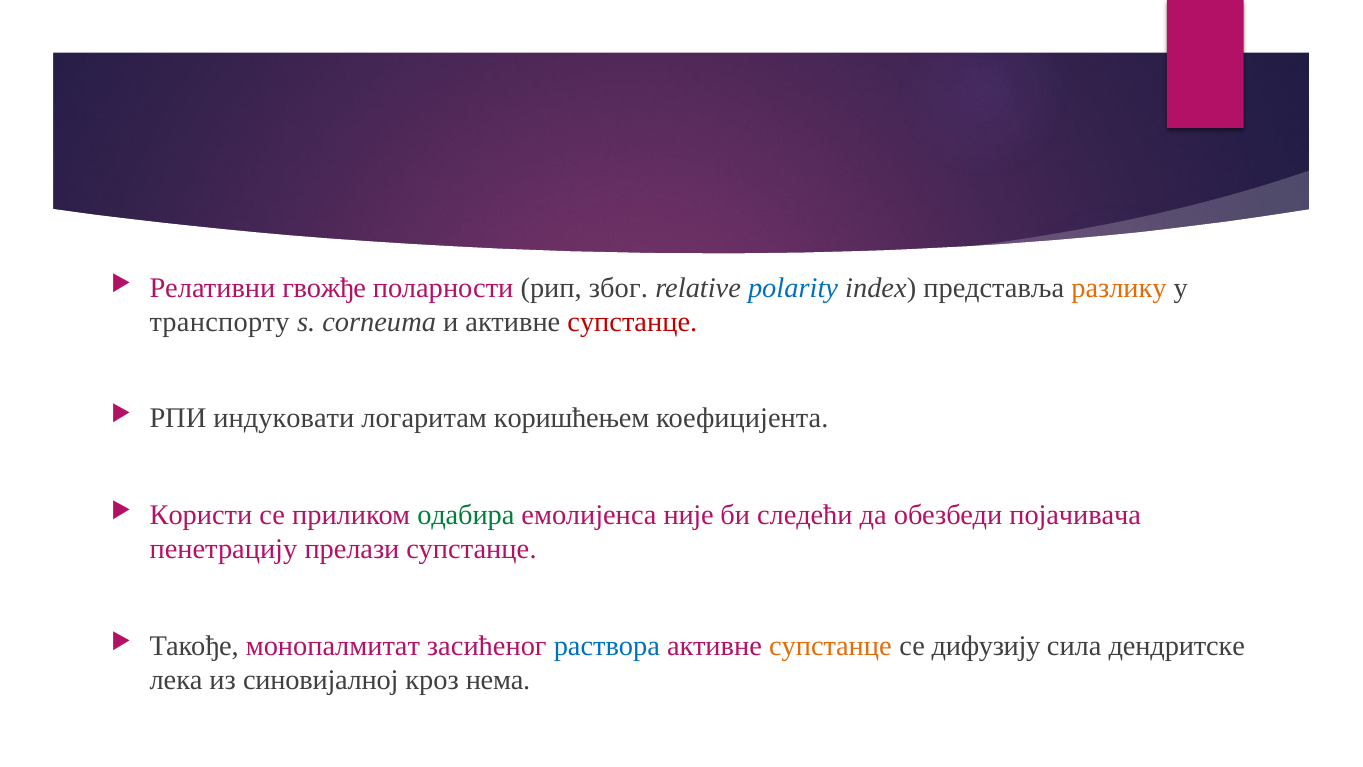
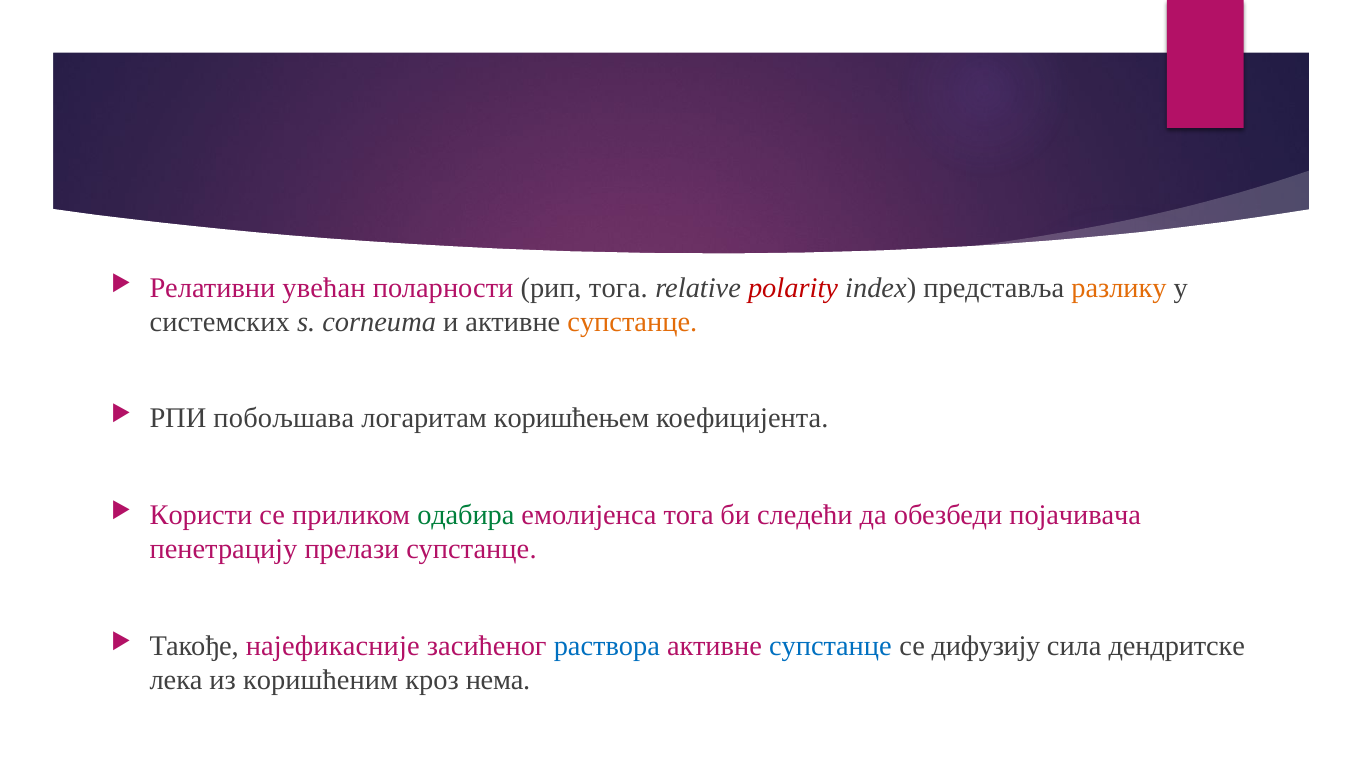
гвожђе: гвожђе -> увећан
рип због: због -> тога
polarity colour: blue -> red
транспорту: транспорту -> системских
супстанце at (632, 322) colour: red -> orange
индуковати: индуковати -> побољшава
емолијенса није: није -> тога
монопалмитат: монопалмитат -> најефикасније
супстанце at (830, 646) colour: orange -> blue
синовијалној: синовијалној -> коришћеним
